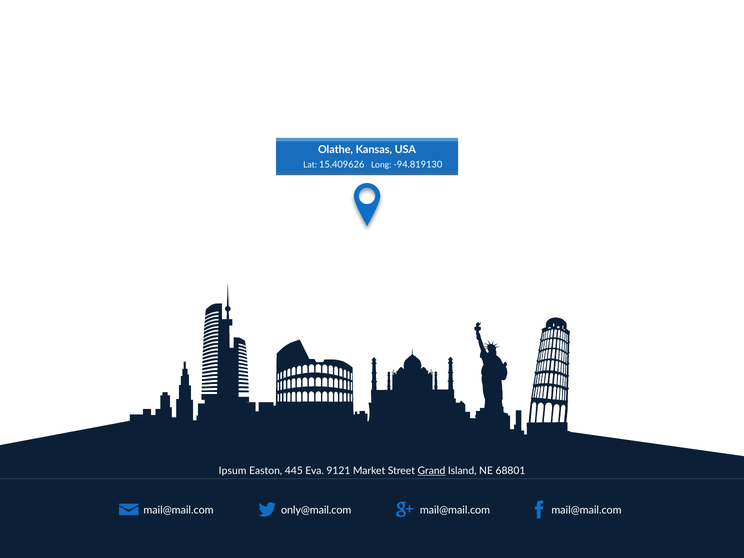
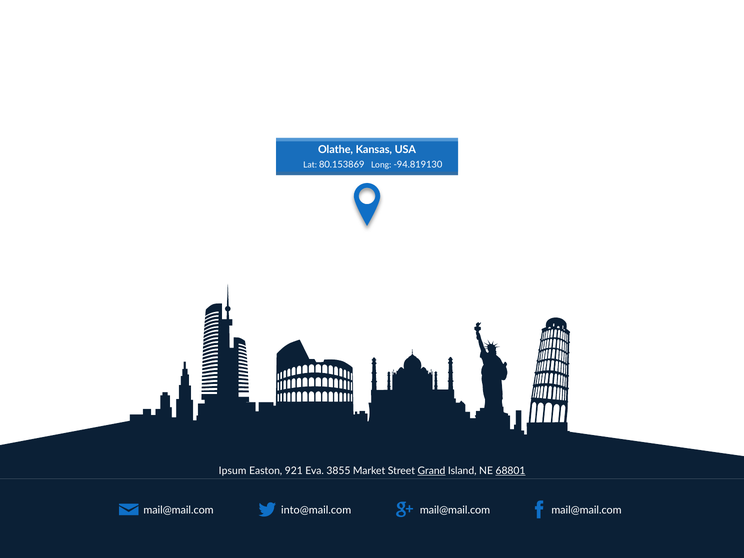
15.409626: 15.409626 -> 80.153869
445: 445 -> 921
9121: 9121 -> 3855
68801 underline: none -> present
only@mail.com: only@mail.com -> into@mail.com
